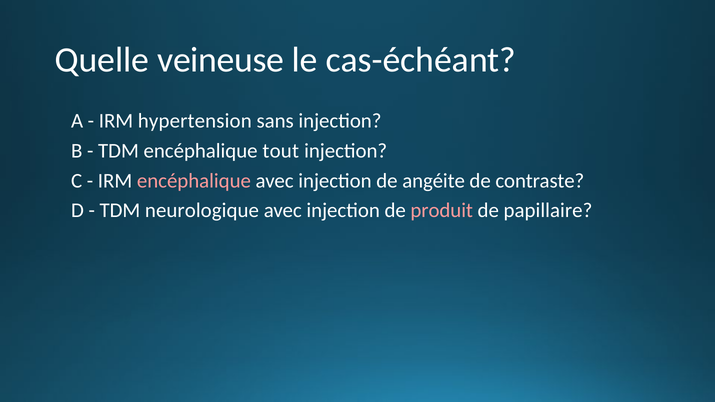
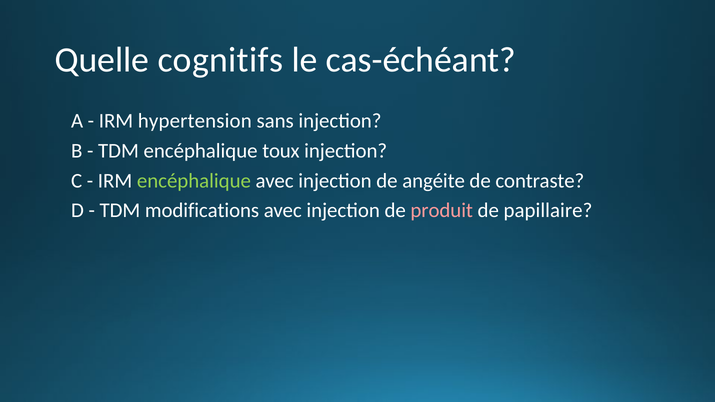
veineuse: veineuse -> cognitifs
tout: tout -> toux
encéphalique at (194, 181) colour: pink -> light green
neurologique: neurologique -> modifications
